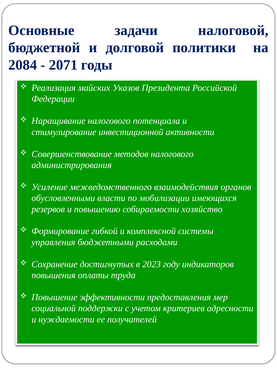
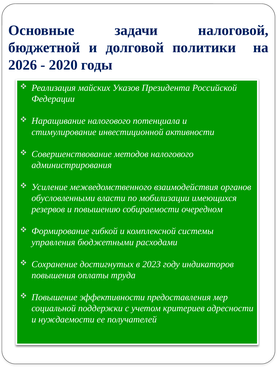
2084: 2084 -> 2026
2071: 2071 -> 2020
хозяйство: хозяйство -> очередном
